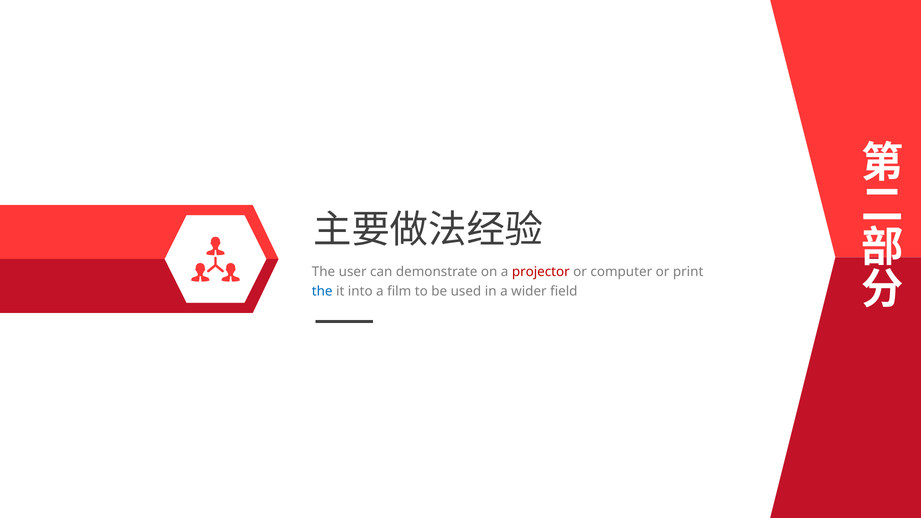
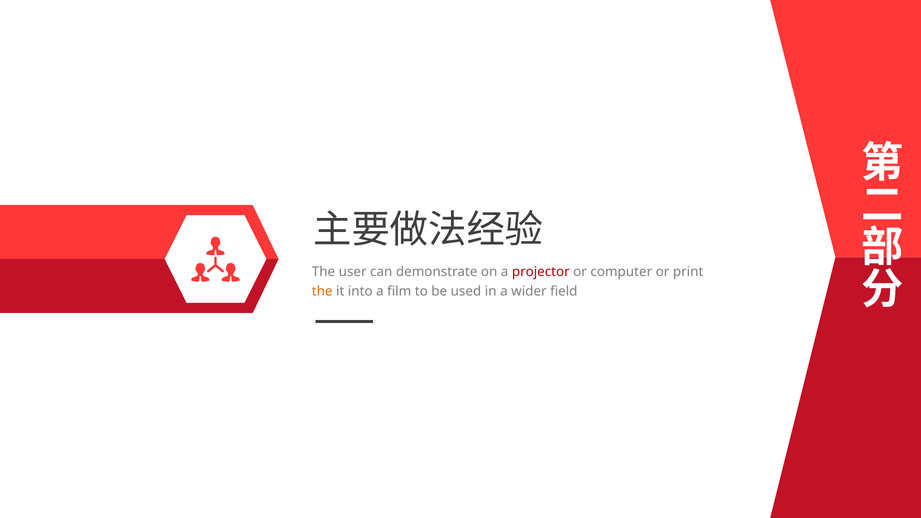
the at (322, 291) colour: blue -> orange
